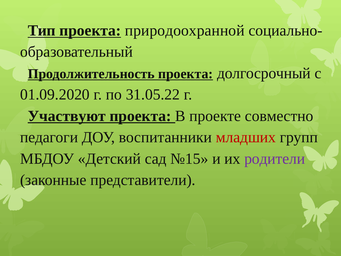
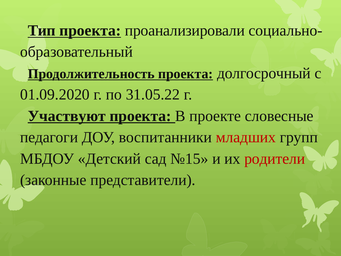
природоохранной: природоохранной -> проанализировали
совместно: совместно -> словесные
родители colour: purple -> red
